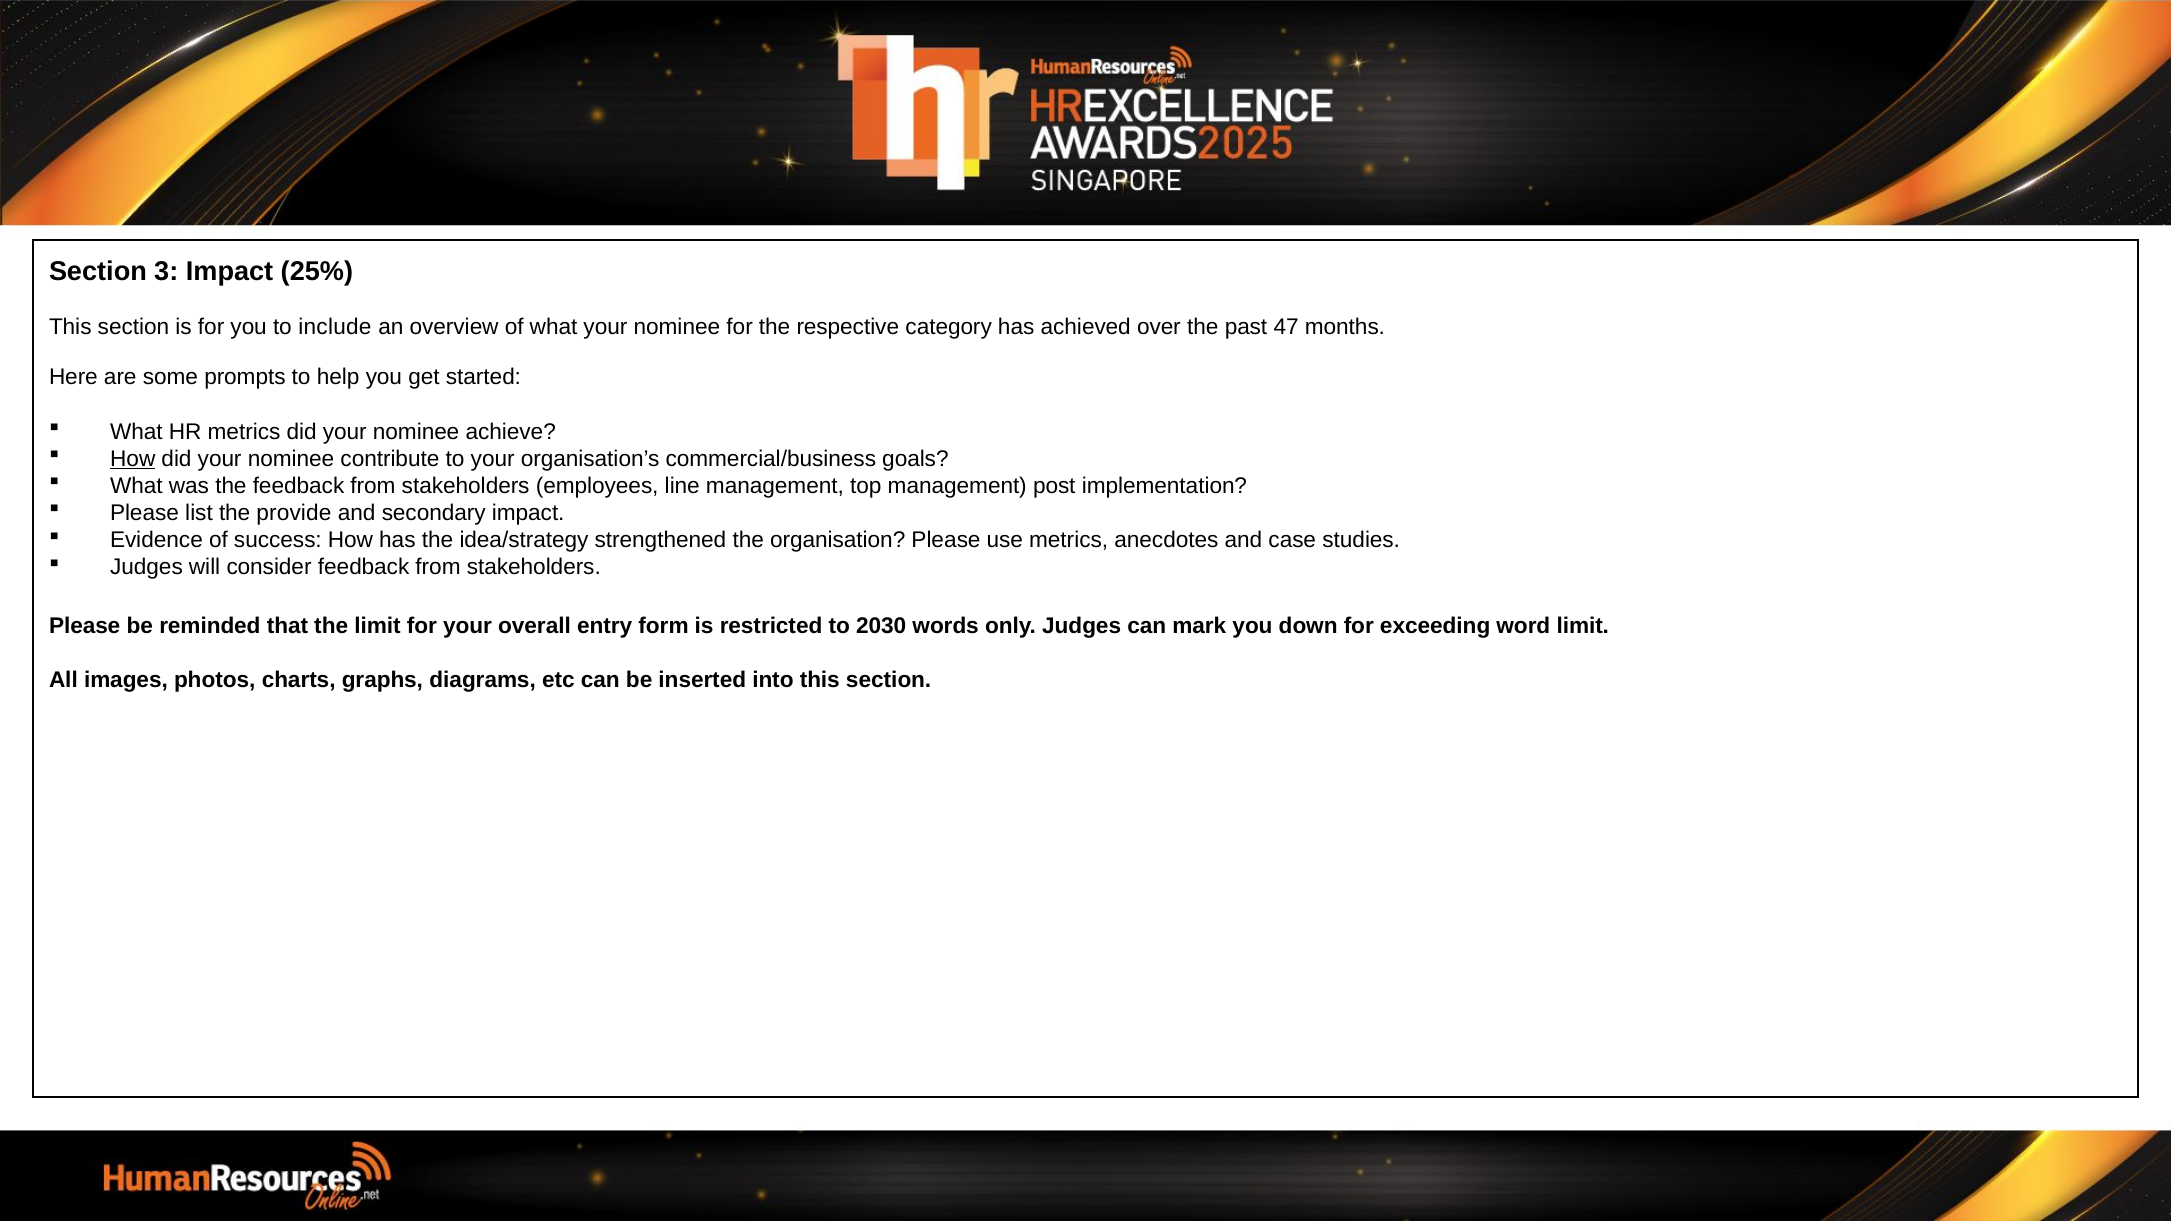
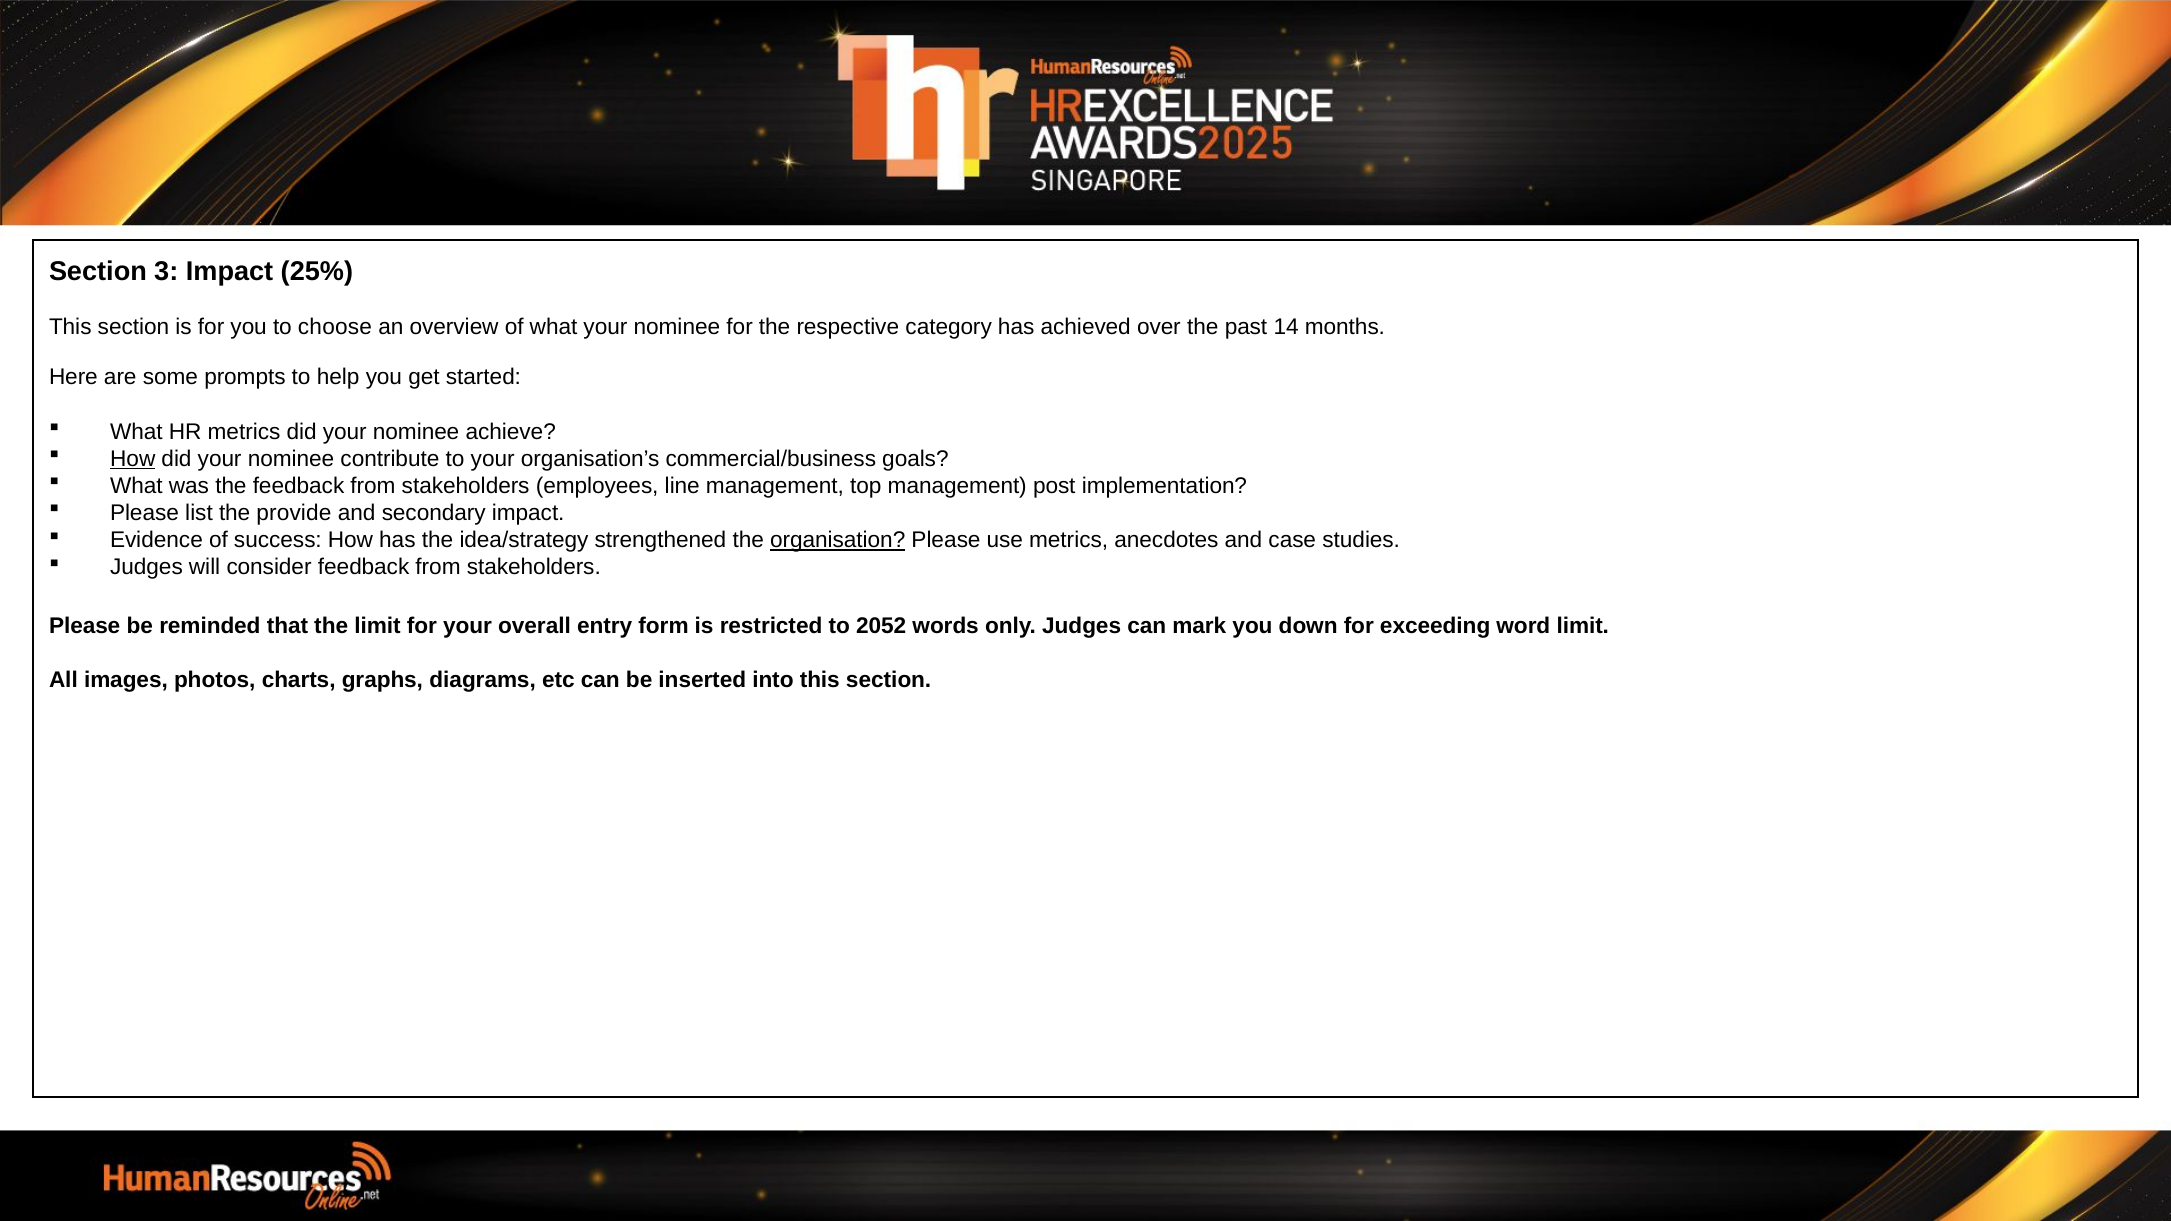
include: include -> choose
47: 47 -> 14
organisation underline: none -> present
2030: 2030 -> 2052
